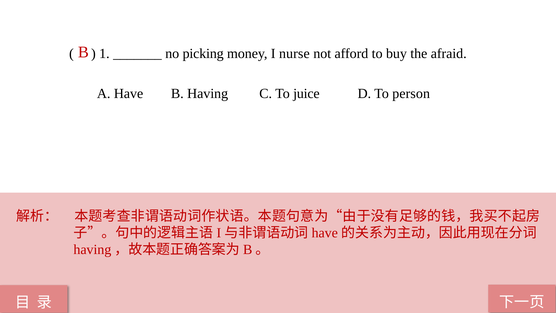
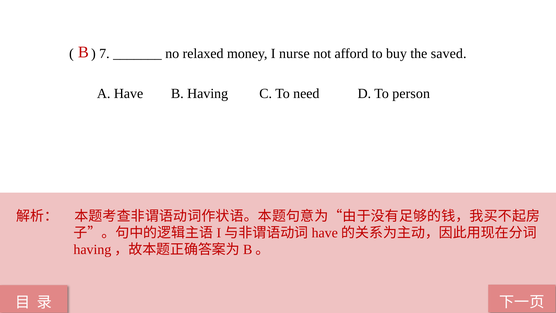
1: 1 -> 7
picking: picking -> relaxed
afraid: afraid -> saved
juice: juice -> need
